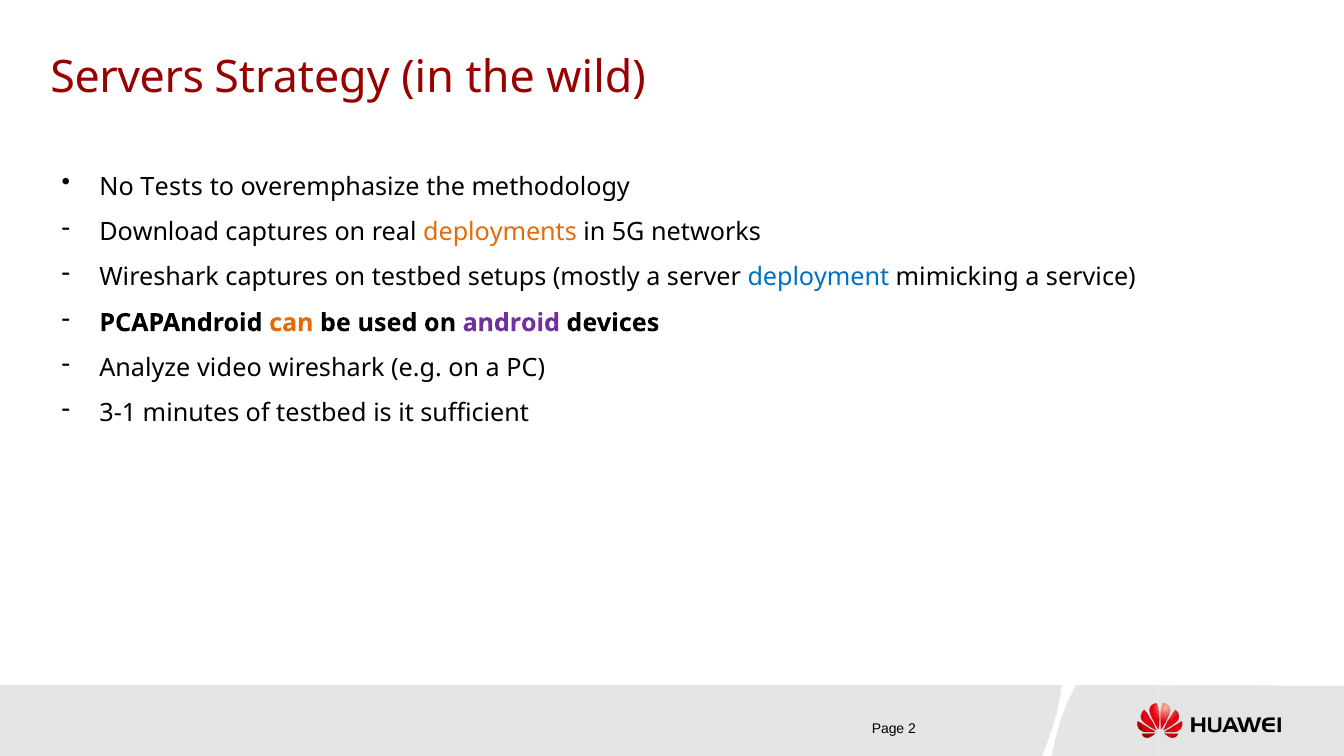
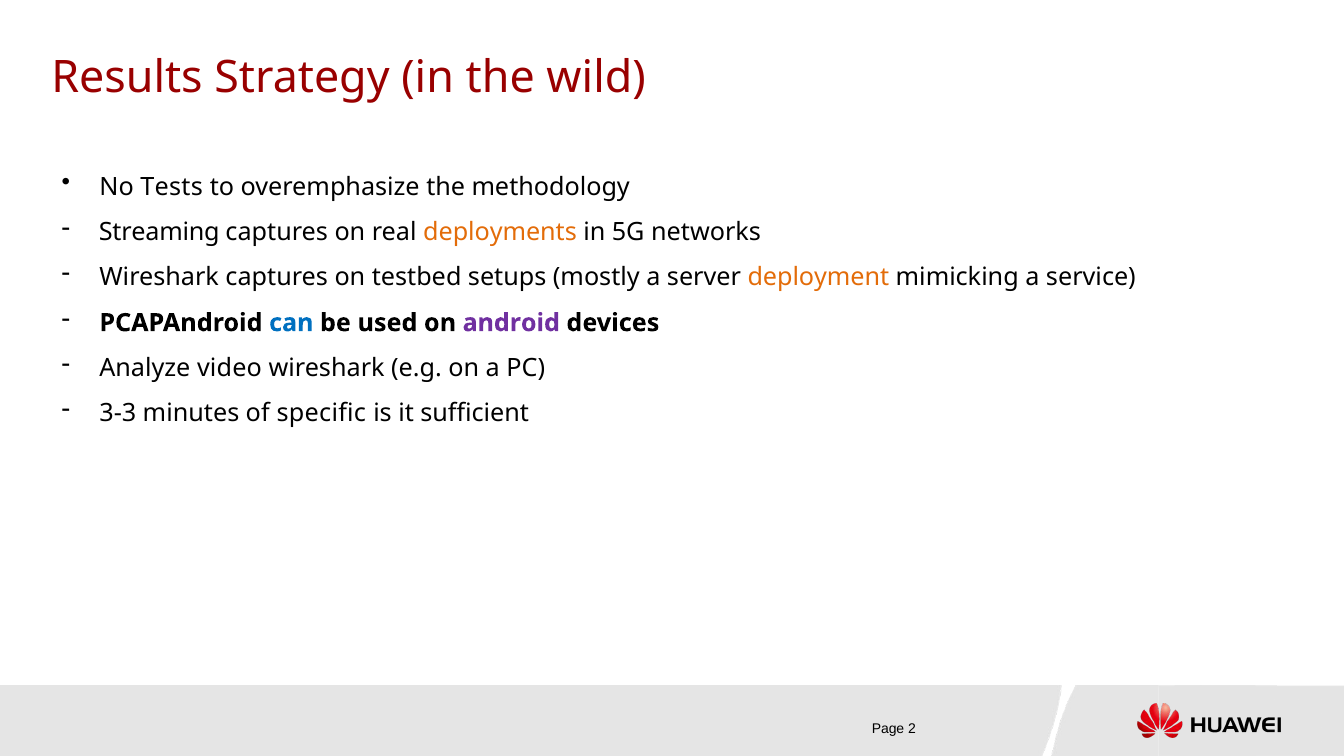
Servers: Servers -> Results
Download: Download -> Streaming
deployment colour: blue -> orange
can colour: orange -> blue
3-1: 3-1 -> 3-3
of testbed: testbed -> specific
